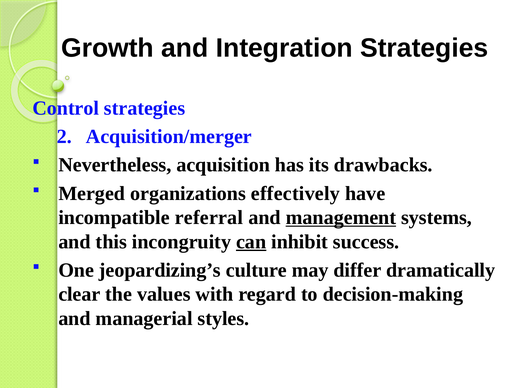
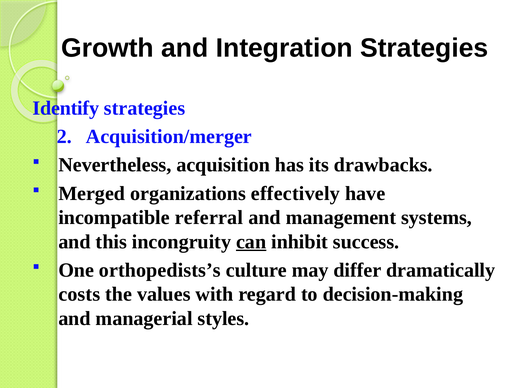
Control: Control -> Identify
management underline: present -> none
jeopardizing’s: jeopardizing’s -> orthopedists’s
clear: clear -> costs
